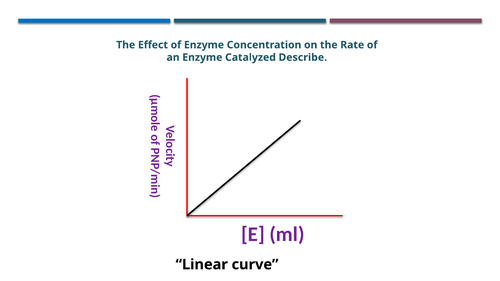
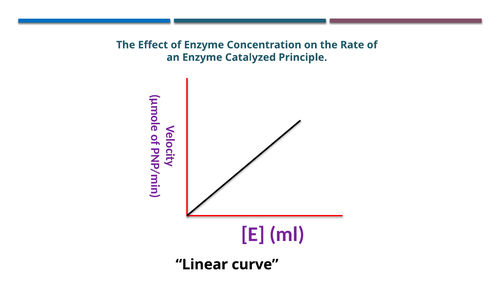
Describe: Describe -> Principle
